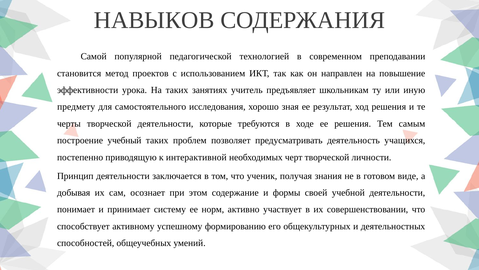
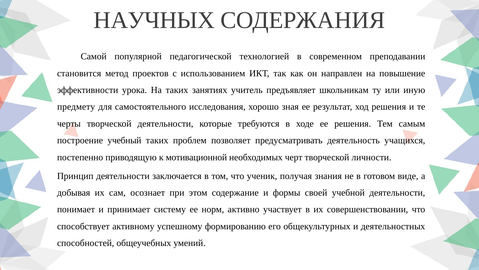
НАВЫКОВ: НАВЫКОВ -> НАУЧНЫХ
интерактивной: интерактивной -> мотивационной
